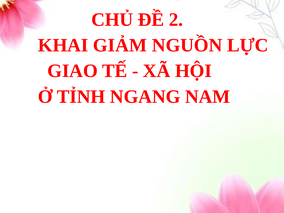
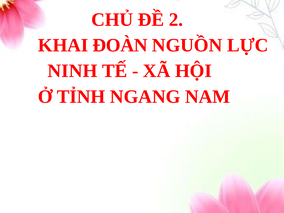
GIẢM: GIẢM -> ĐOÀN
GIAO: GIAO -> NINH
